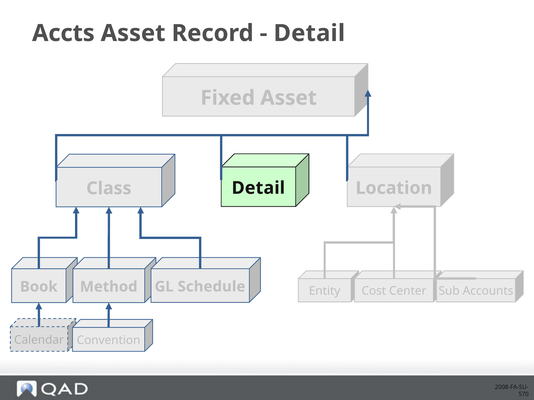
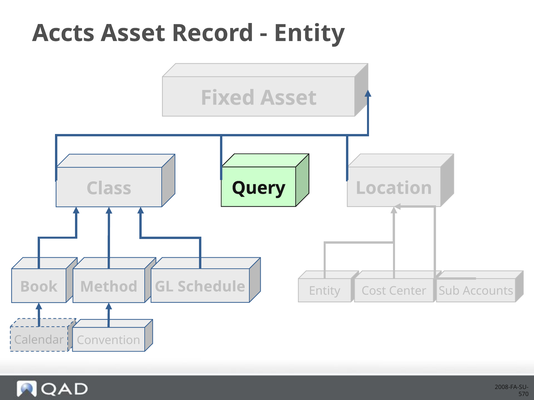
Detail at (309, 33): Detail -> Entity
Detail at (258, 188): Detail -> Query
